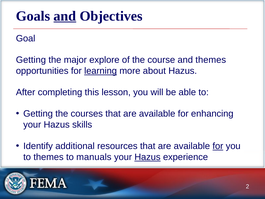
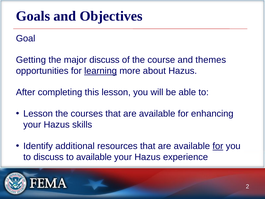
and at (65, 16) underline: present -> none
major explore: explore -> discuss
Getting at (38, 114): Getting -> Lesson
to themes: themes -> discuss
to manuals: manuals -> available
Hazus at (147, 157) underline: present -> none
